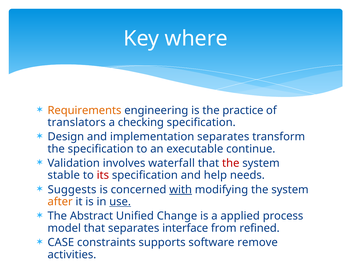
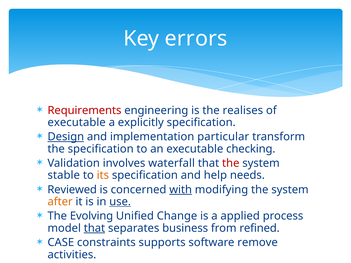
where: where -> errors
Requirements colour: orange -> red
practice: practice -> realises
translators at (77, 123): translators -> executable
checking: checking -> explicitly
Design underline: none -> present
implementation separates: separates -> particular
continue: continue -> checking
its colour: red -> orange
Suggests: Suggests -> Reviewed
Abstract: Abstract -> Evolving
that at (94, 228) underline: none -> present
interface: interface -> business
